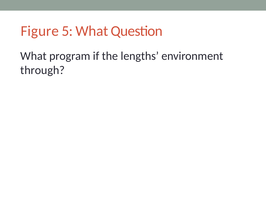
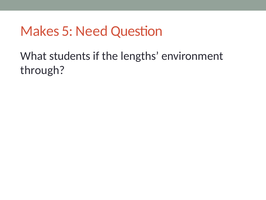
Figure: Figure -> Makes
5 What: What -> Need
program: program -> students
